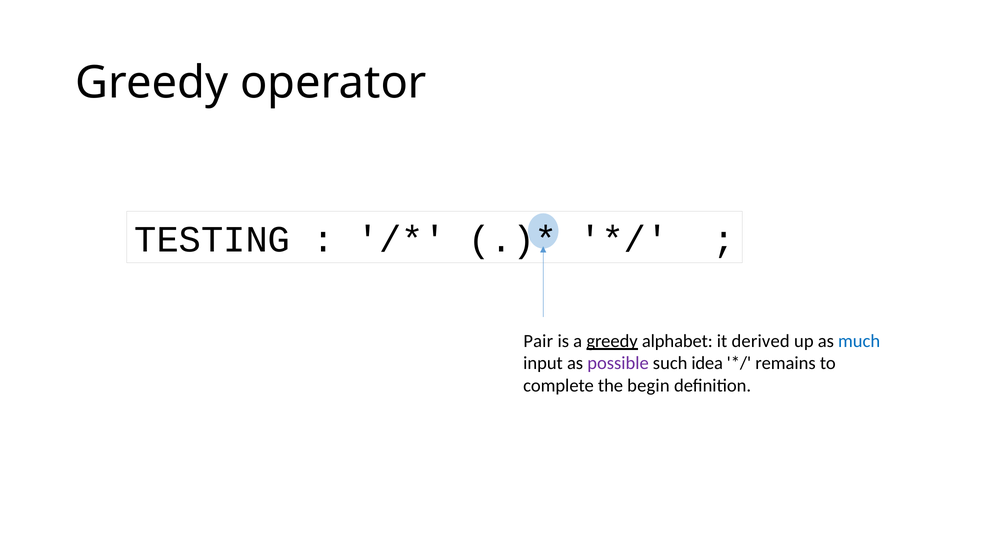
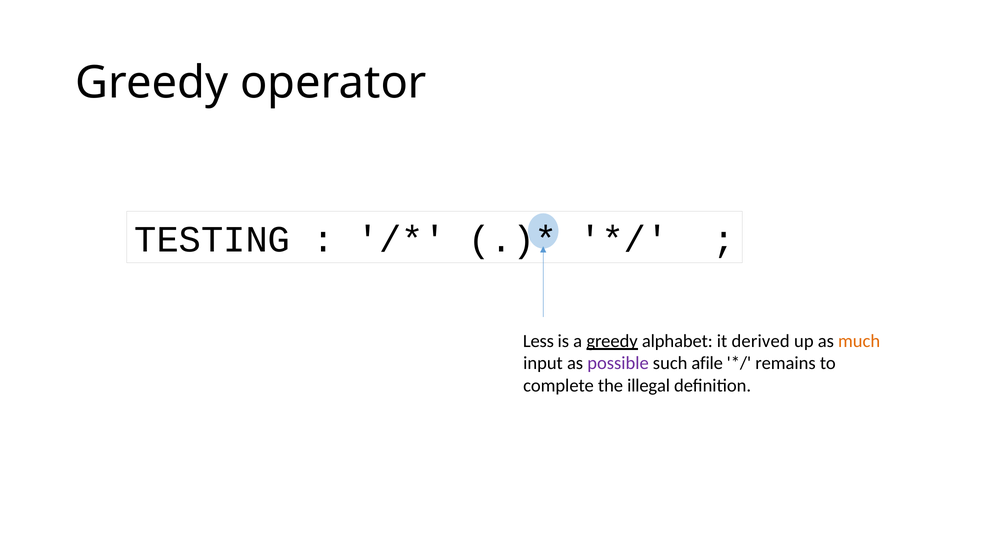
Pair: Pair -> Less
much colour: blue -> orange
idea: idea -> afile
begin: begin -> illegal
